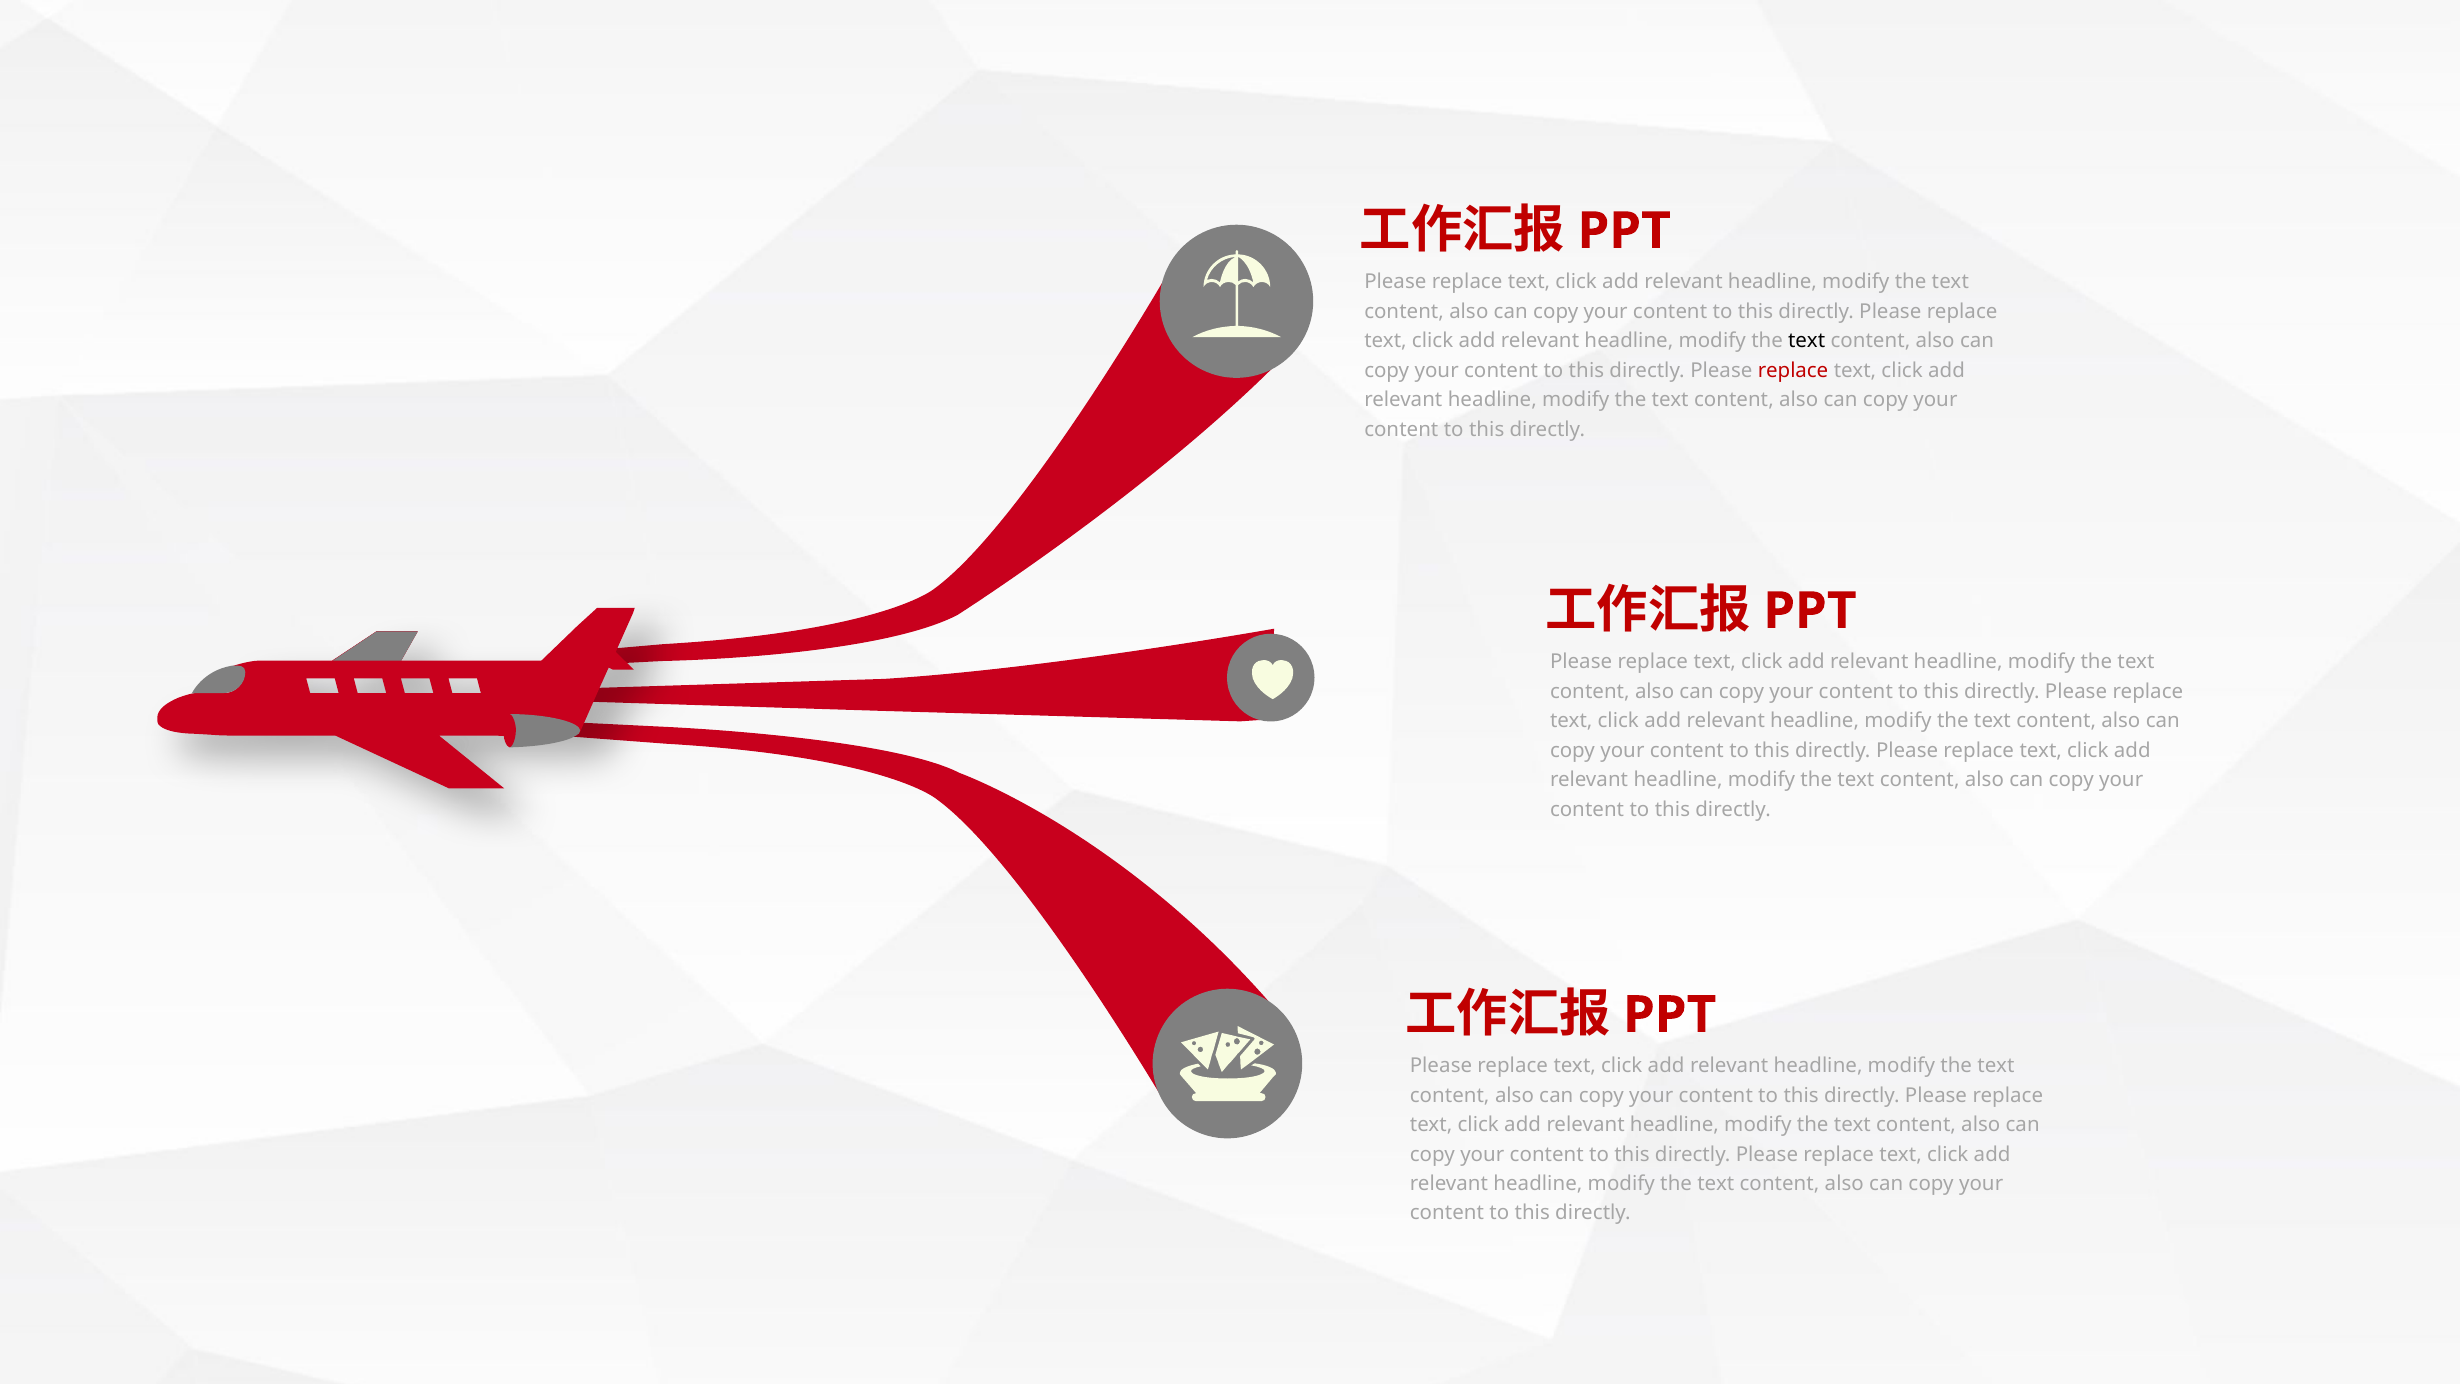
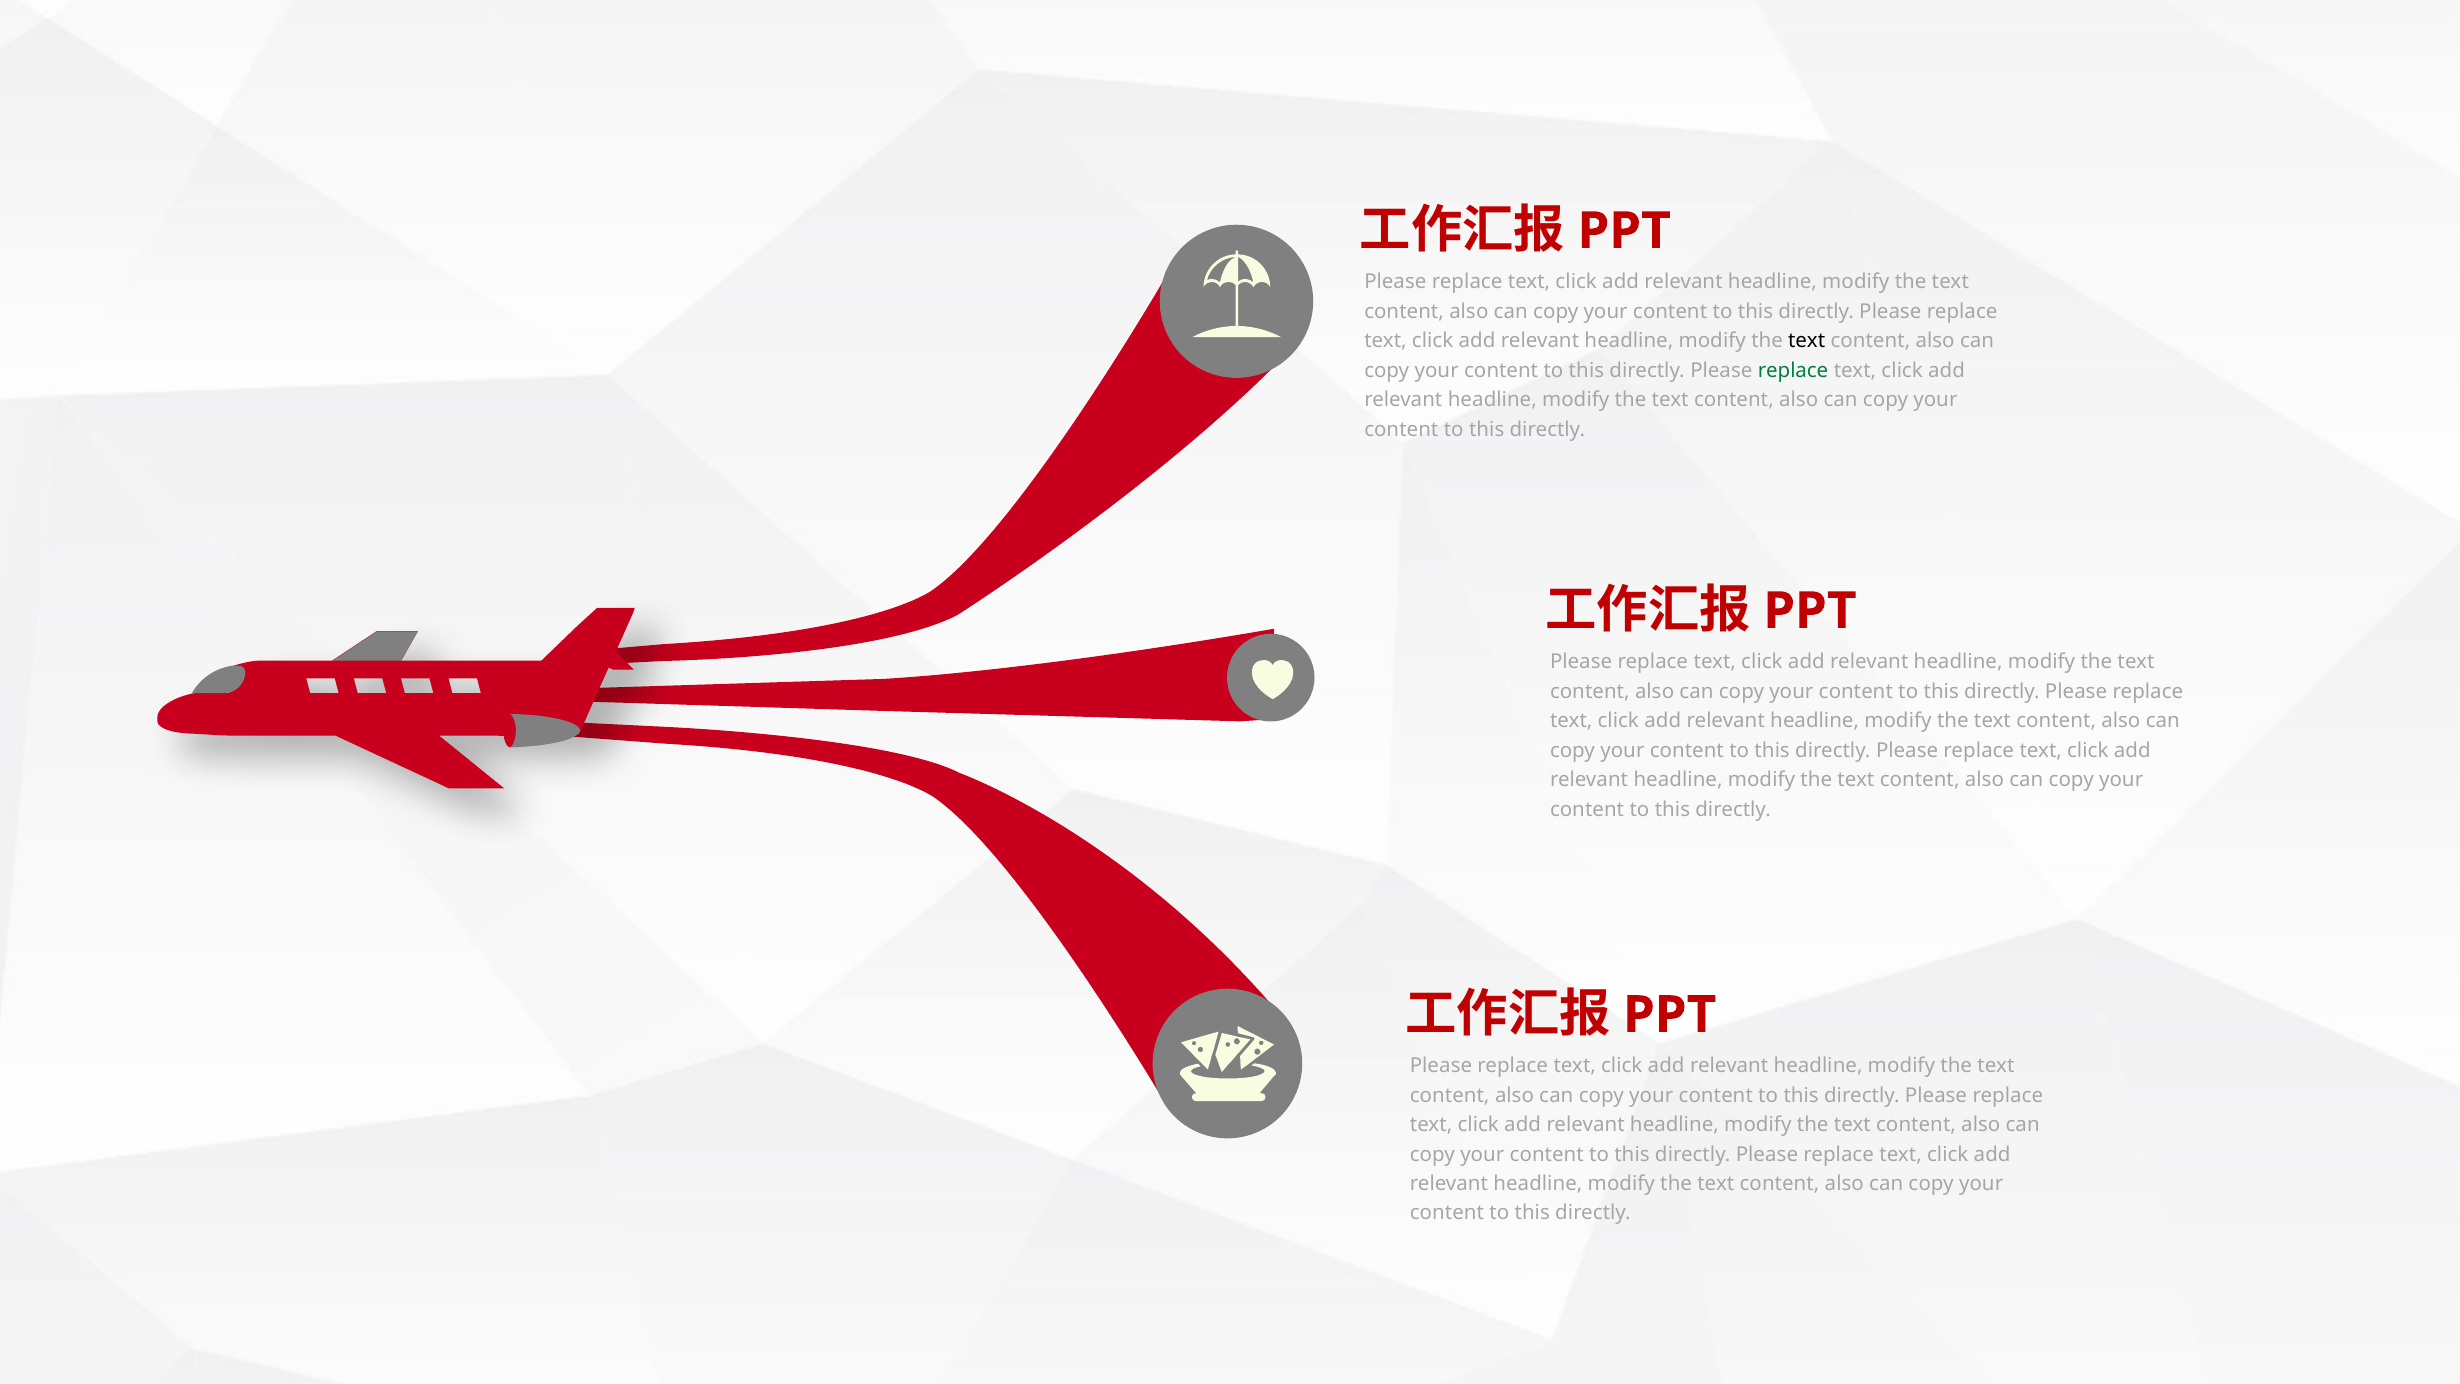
replace at (1793, 370) colour: red -> green
